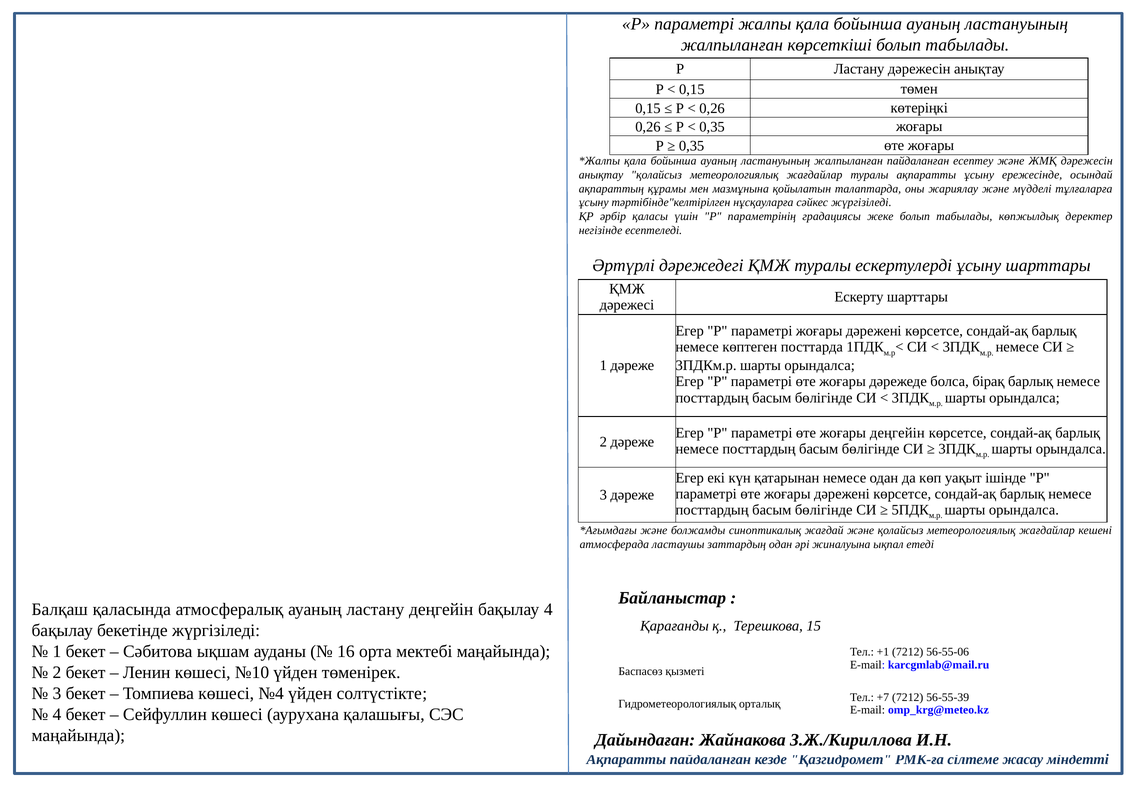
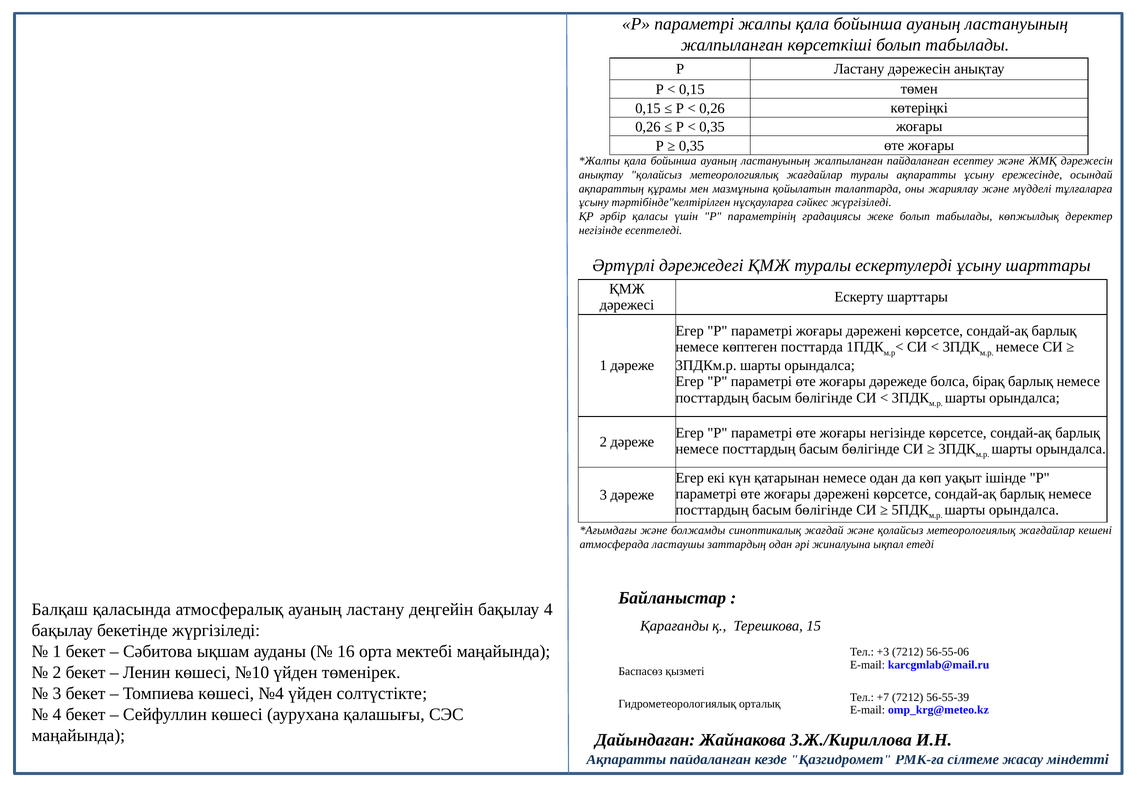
жоғары деңгейін: деңгейін -> негізінде
+1: +1 -> +3
